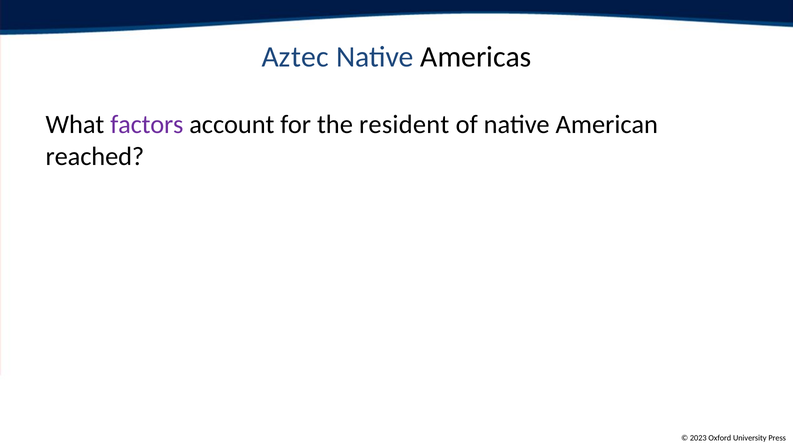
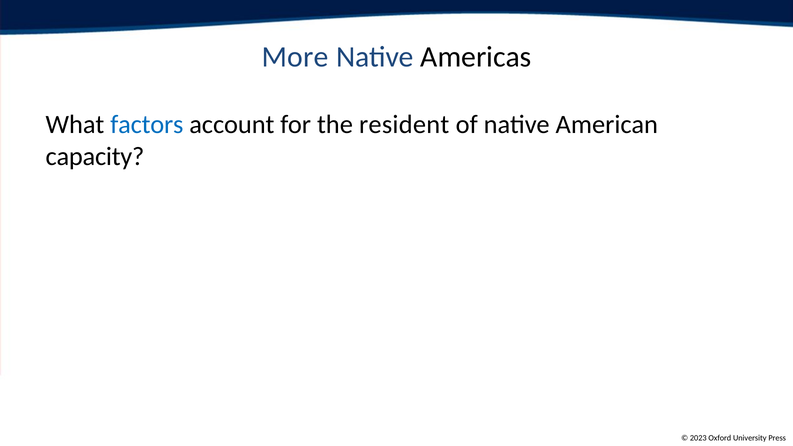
Aztec: Aztec -> More
factors colour: purple -> blue
reached: reached -> capacity
